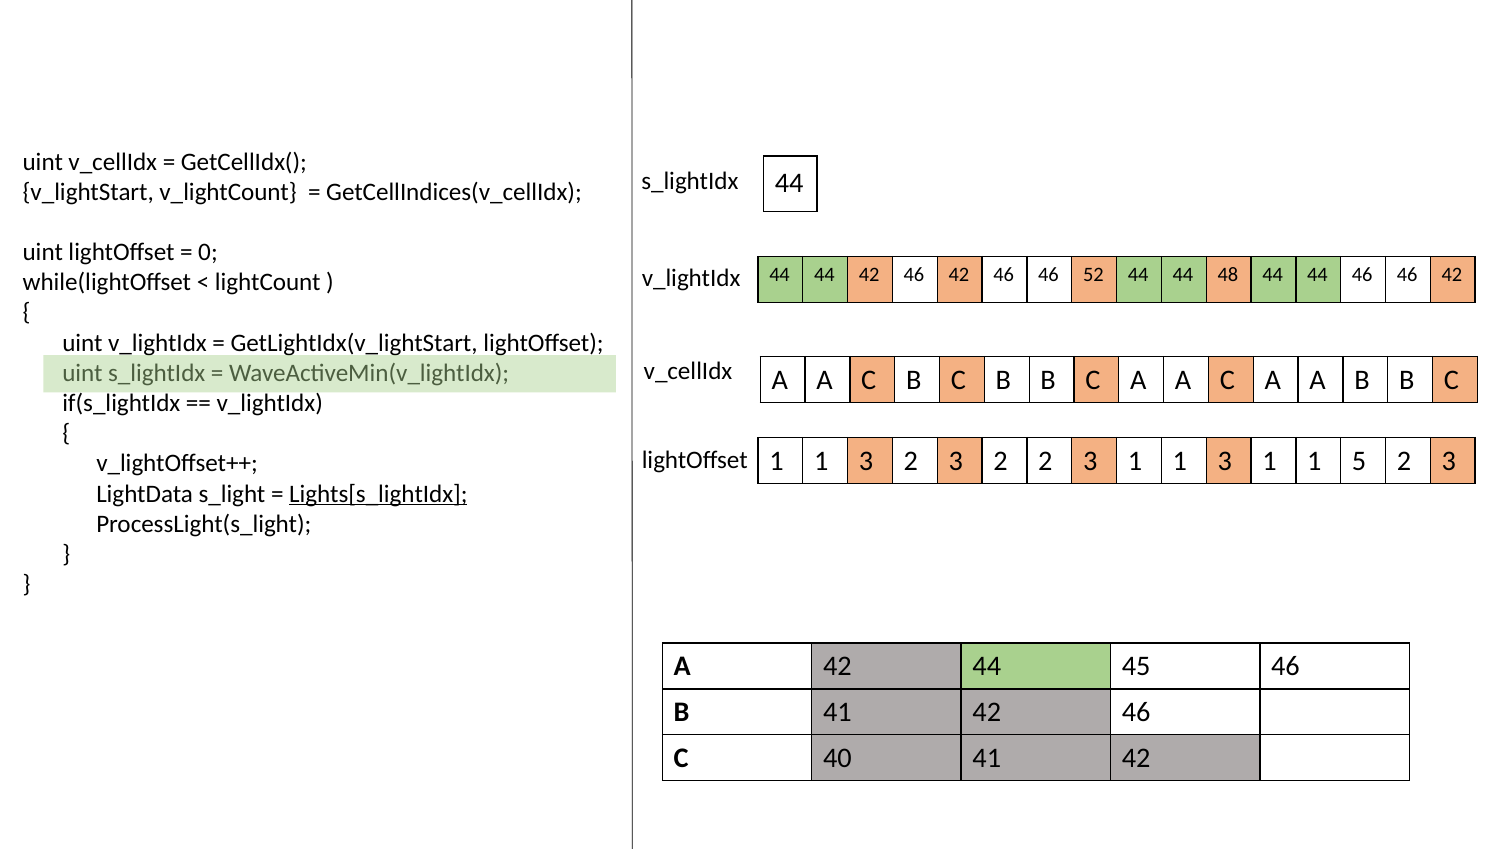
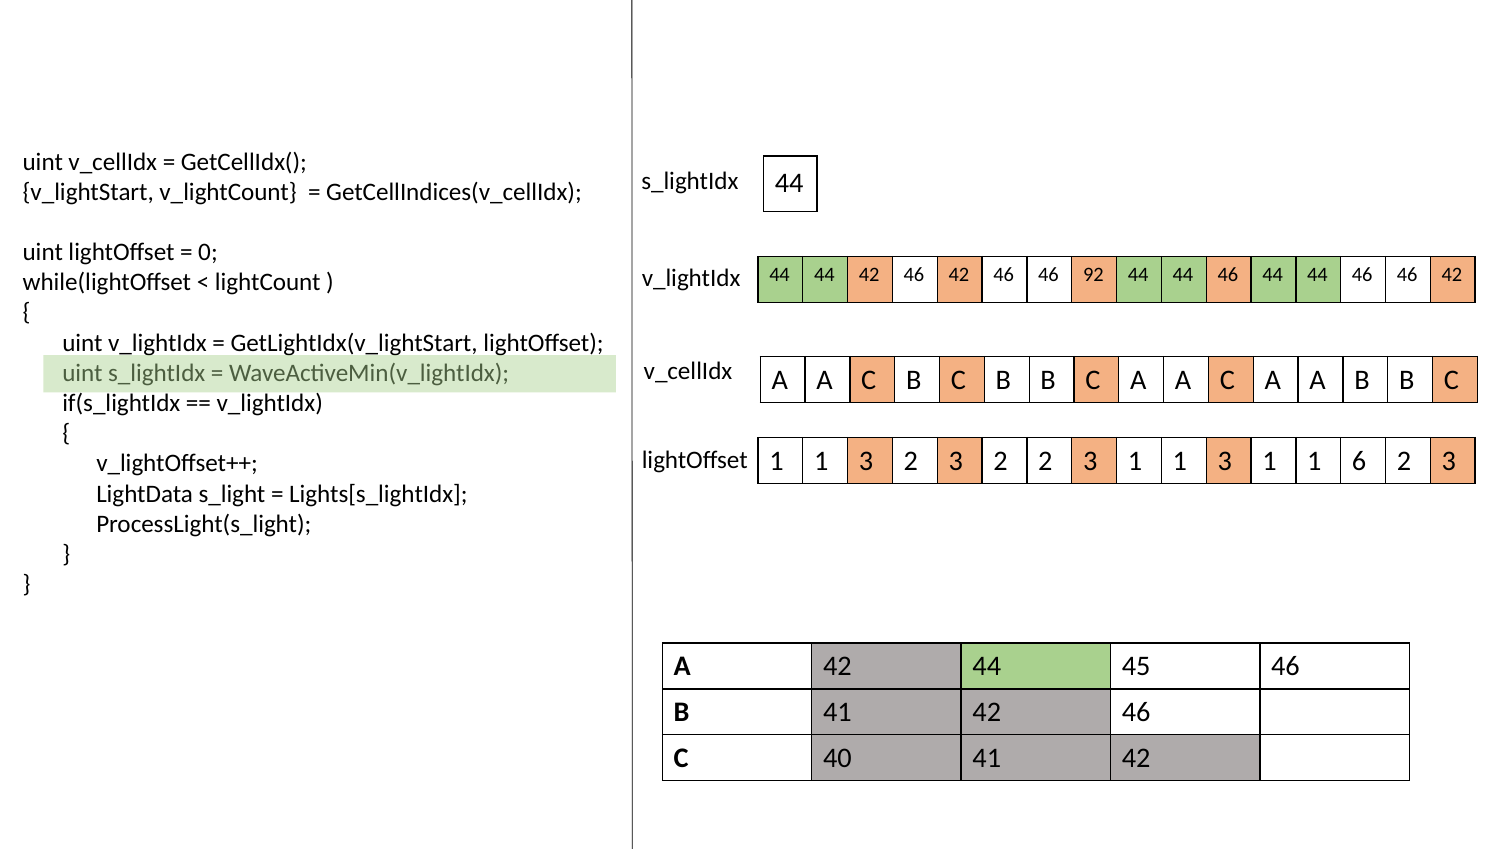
52: 52 -> 92
48 at (1228, 275): 48 -> 46
5: 5 -> 6
Lights[s_lightIdx underline: present -> none
